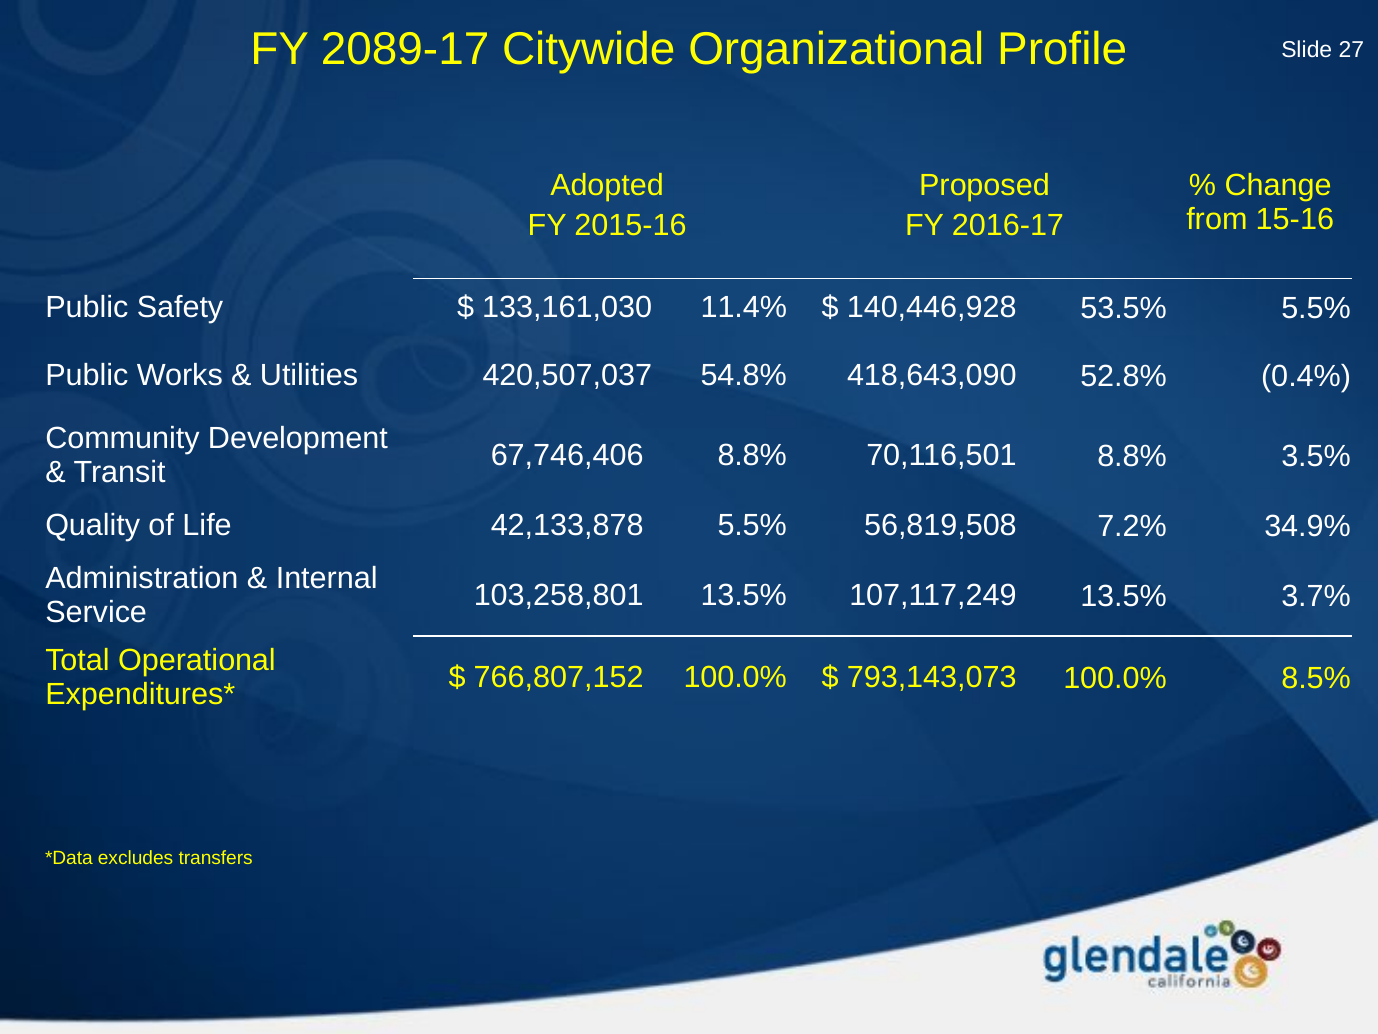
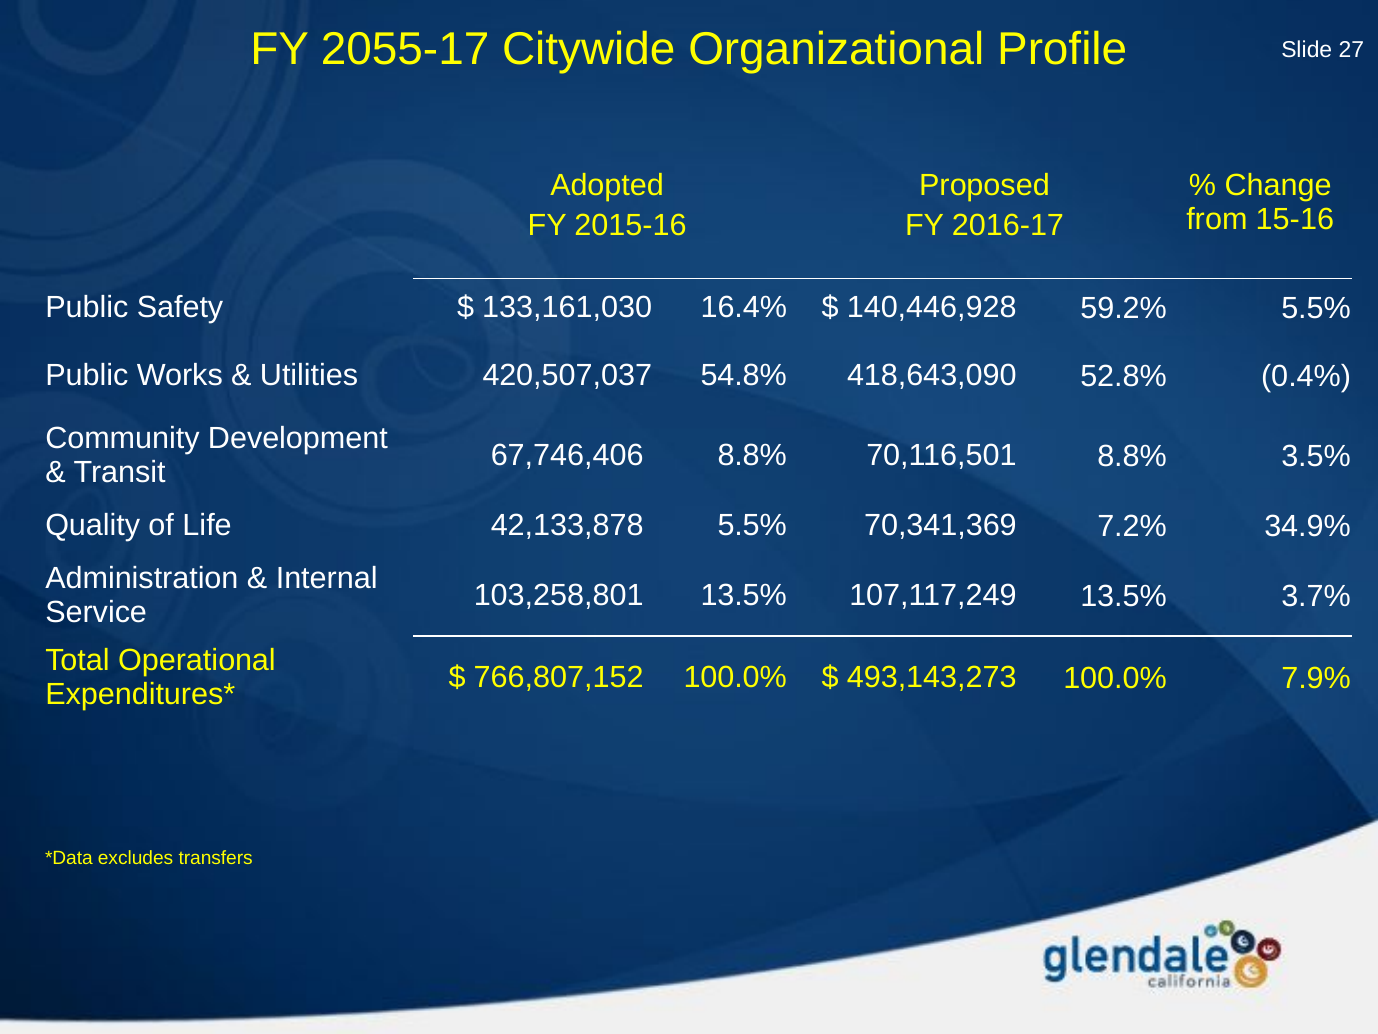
2089-17: 2089-17 -> 2055-17
11.4%: 11.4% -> 16.4%
53.5%: 53.5% -> 59.2%
56,819,508: 56,819,508 -> 70,341,369
793,143,073: 793,143,073 -> 493,143,273
8.5%: 8.5% -> 7.9%
